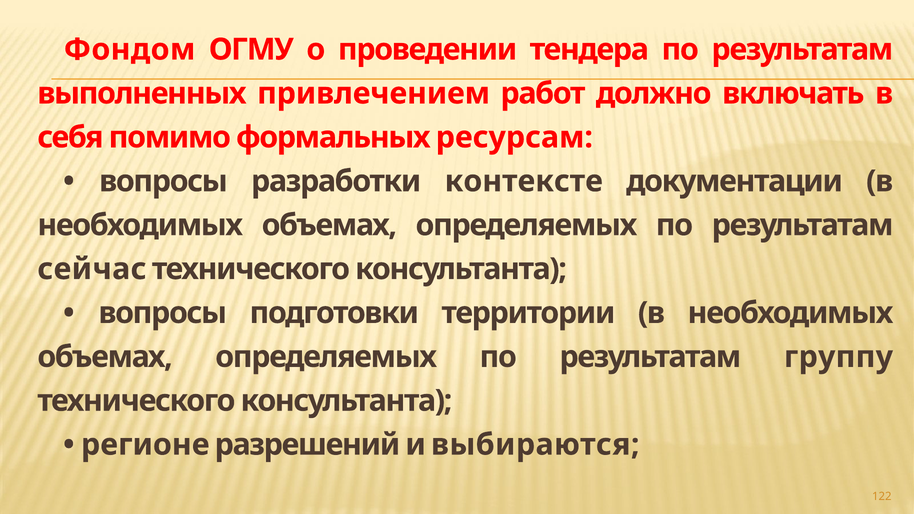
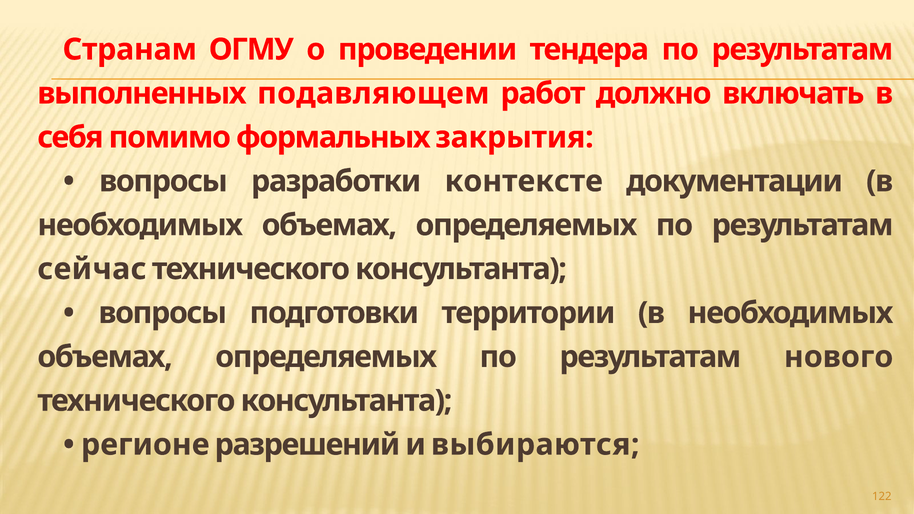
Фондом: Фондом -> Странам
привлечением: привлечением -> подавляющем
ресурсам: ресурсам -> закрытия
группу: группу -> нового
